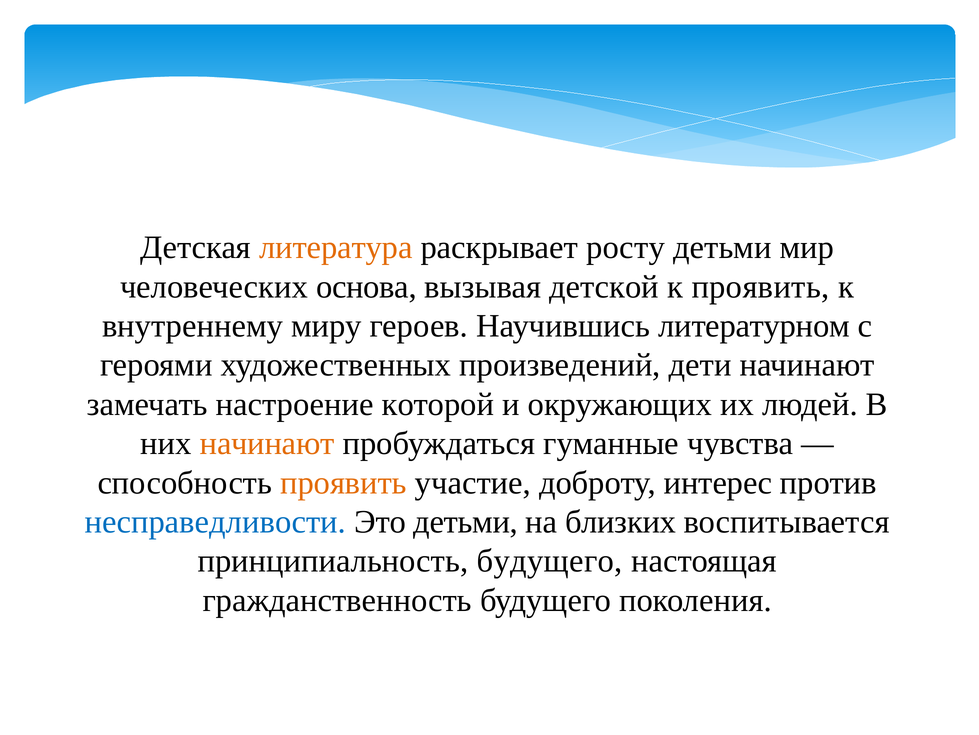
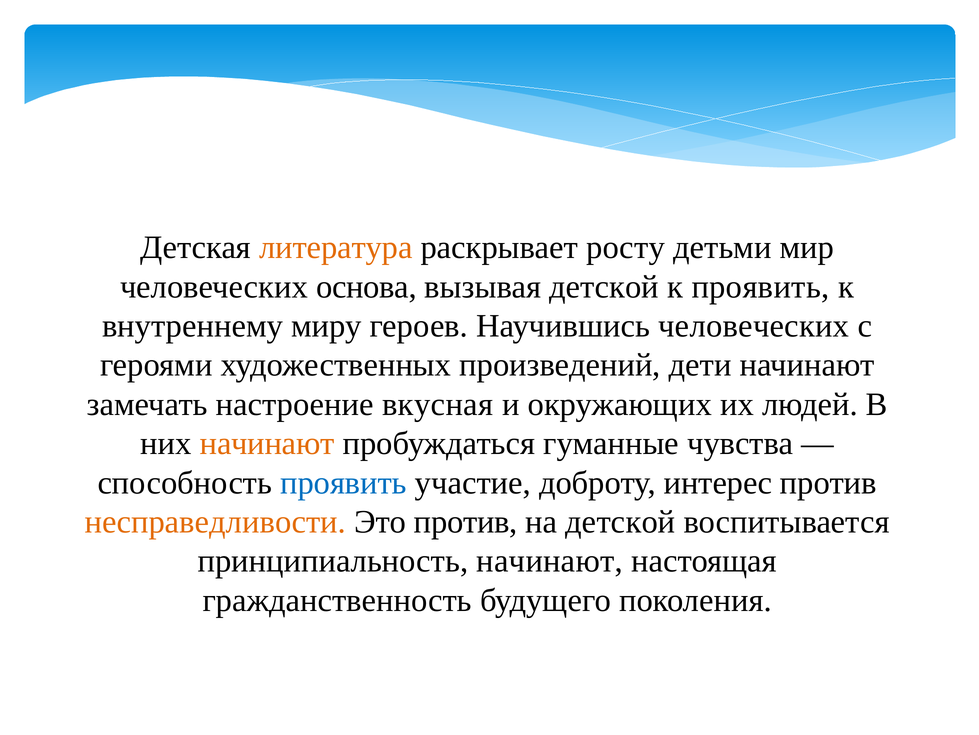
Научившись литературном: литературном -> человеческих
которой: которой -> вкусная
проявить at (344, 482) colour: orange -> blue
несправедливости colour: blue -> orange
Это детьми: детьми -> против
на близких: близких -> детской
принципиальность будущего: будущего -> начинают
